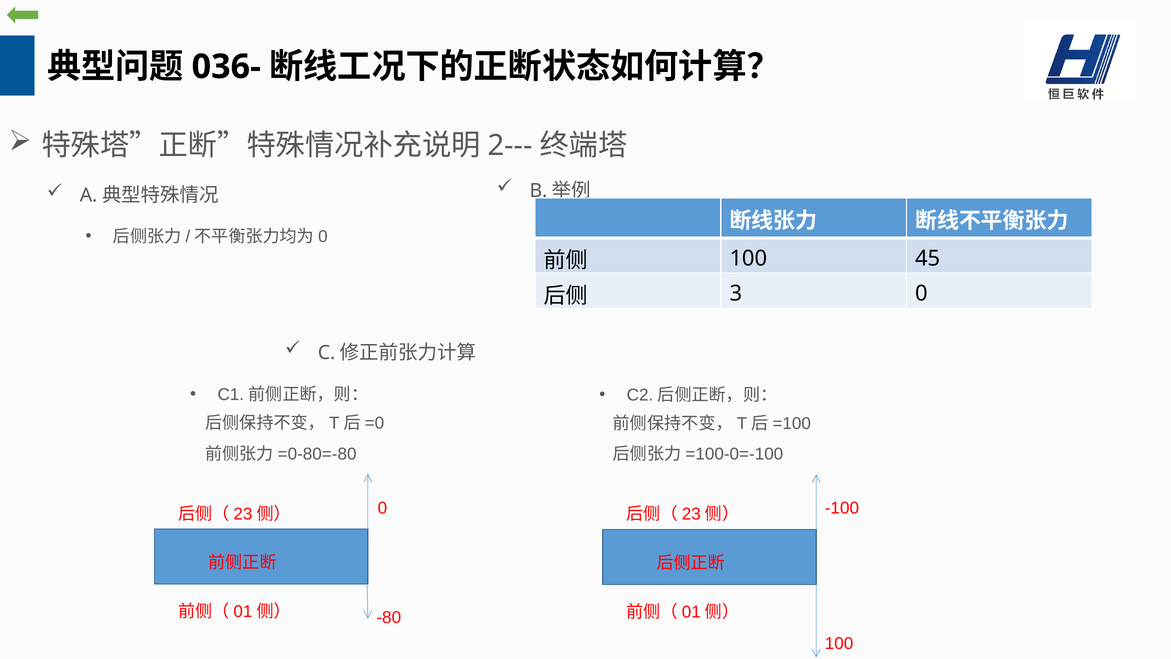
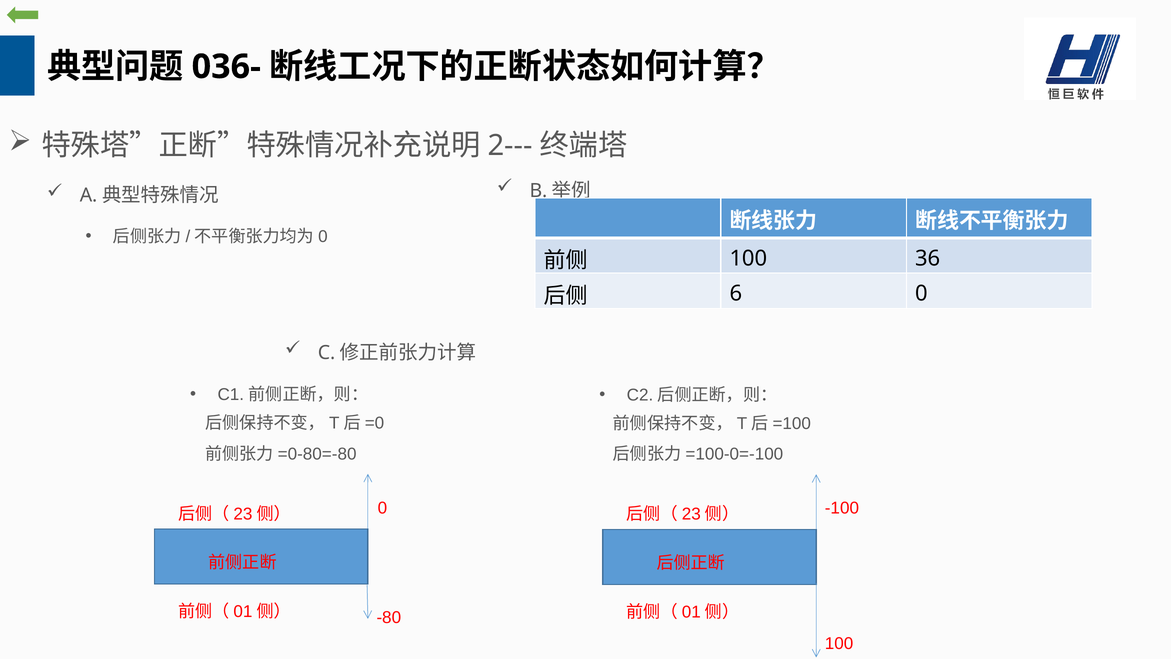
45: 45 -> 36
3: 3 -> 6
